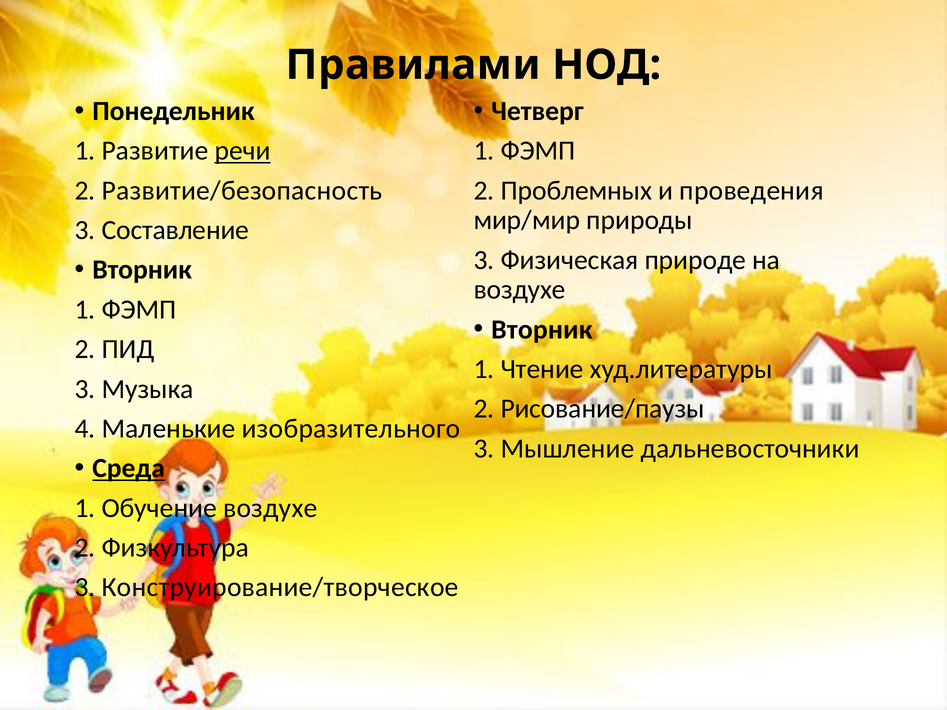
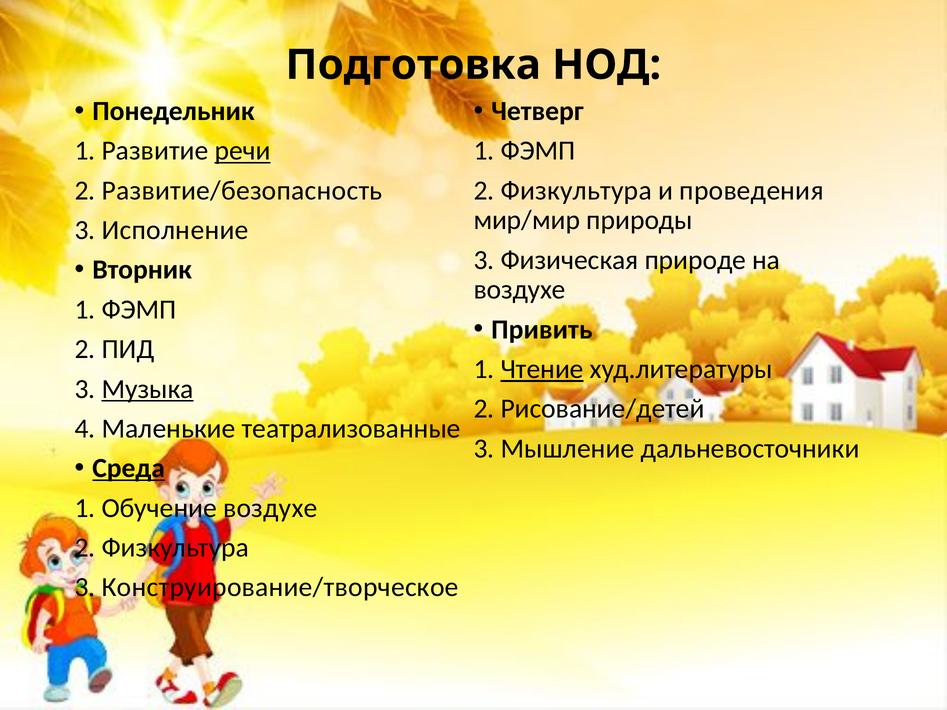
Правилами: Правилами -> Подготовка
Проблемных at (576, 190): Проблемных -> Физкультура
Составление: Составление -> Исполнение
Вторник at (542, 330): Вторник -> Привить
Чтение underline: none -> present
Музыка underline: none -> present
Рисование/паузы: Рисование/паузы -> Рисование/детей
изобразительного: изобразительного -> театрализованные
